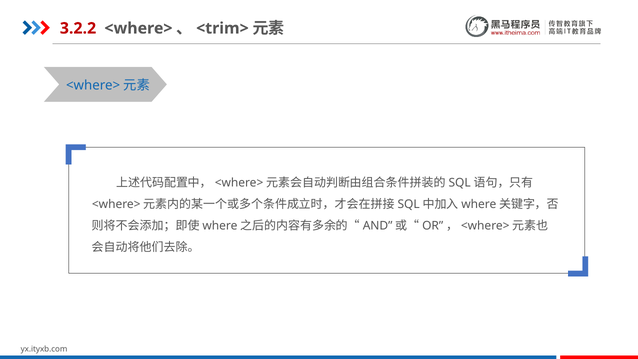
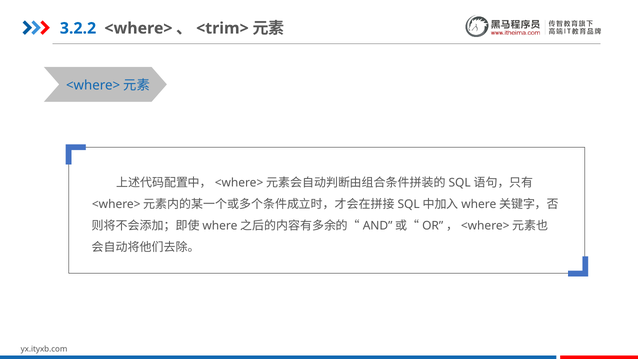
3.2.2 colour: red -> blue
